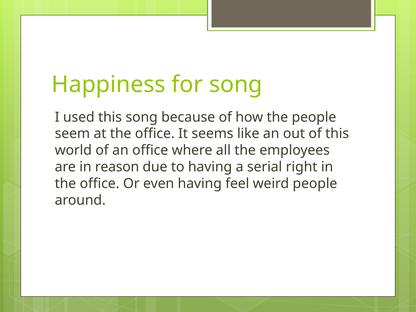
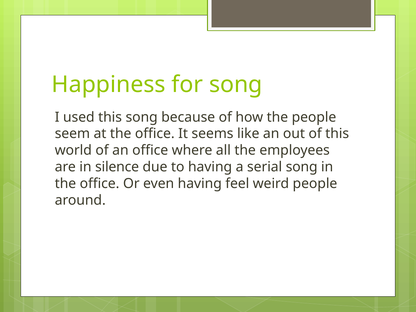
reason: reason -> silence
serial right: right -> song
